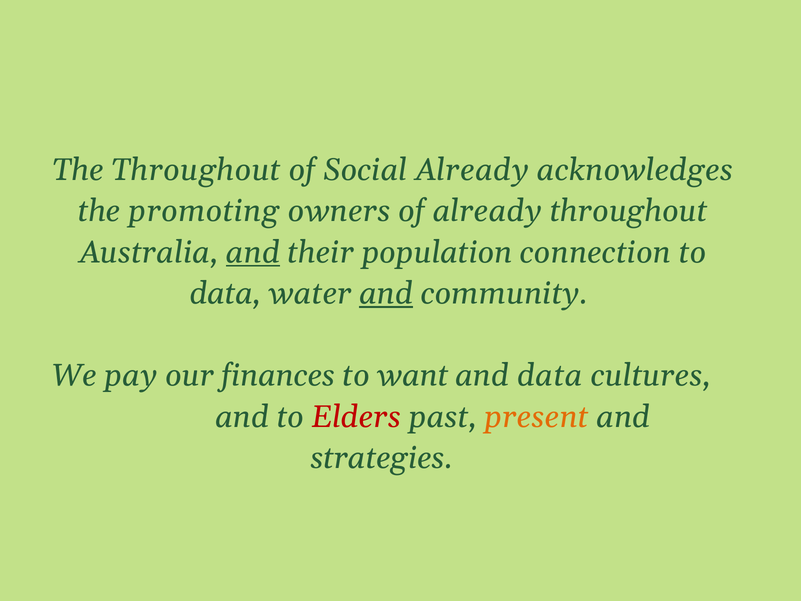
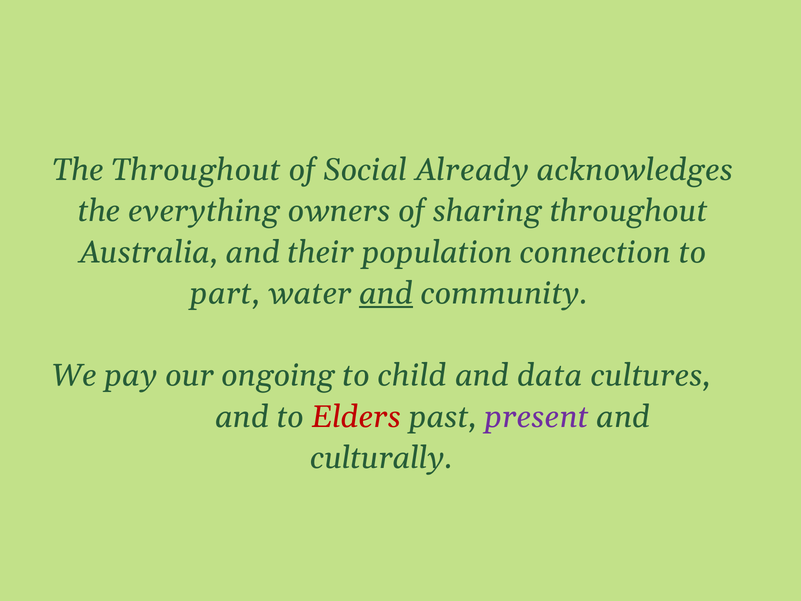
promoting: promoting -> everything
of already: already -> sharing
and at (253, 252) underline: present -> none
data at (225, 293): data -> part
finances: finances -> ongoing
want: want -> child
present colour: orange -> purple
strategies: strategies -> culturally
